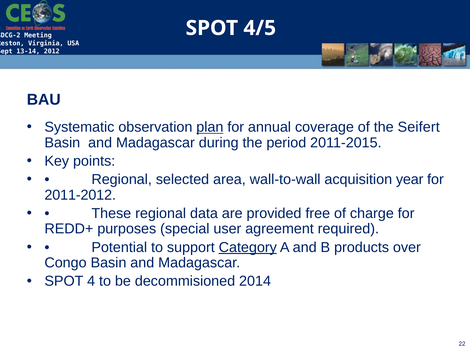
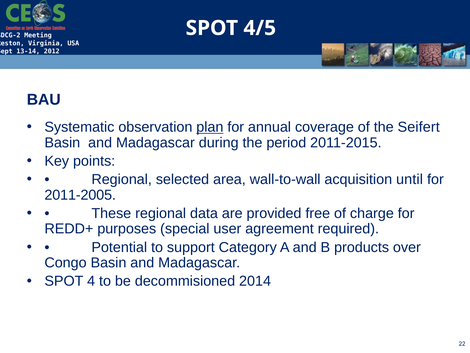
year: year -> until
2011-2012: 2011-2012 -> 2011-2005
Category underline: present -> none
